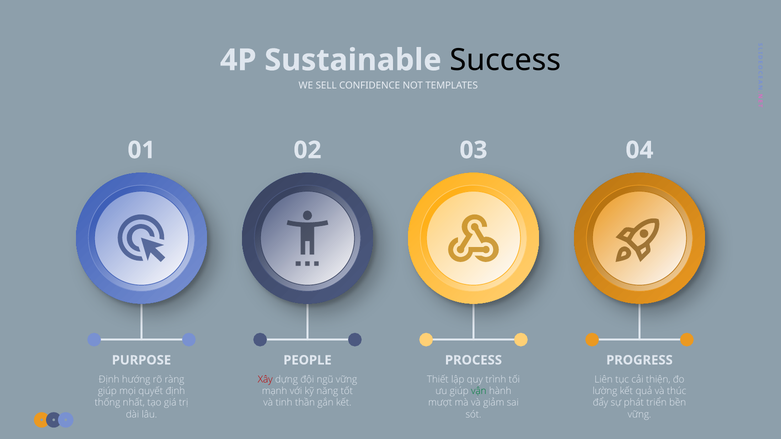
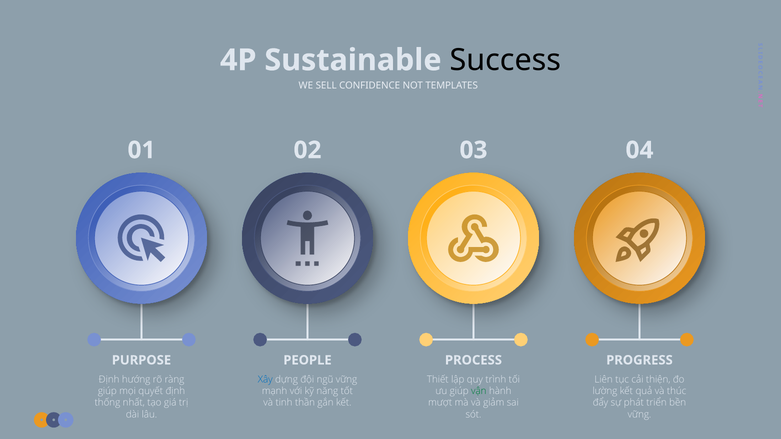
Xây colour: red -> blue
